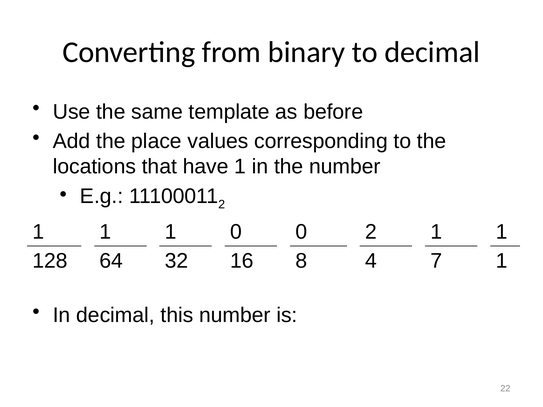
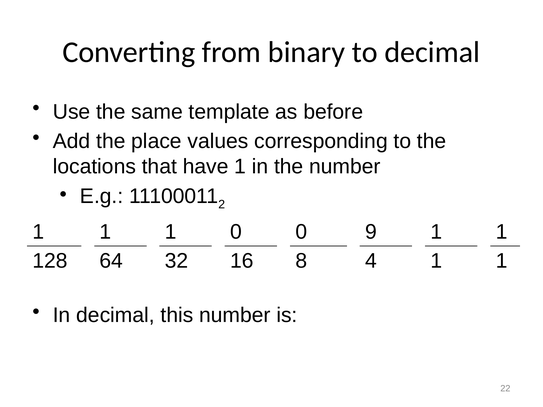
0 2: 2 -> 9
4 7: 7 -> 1
